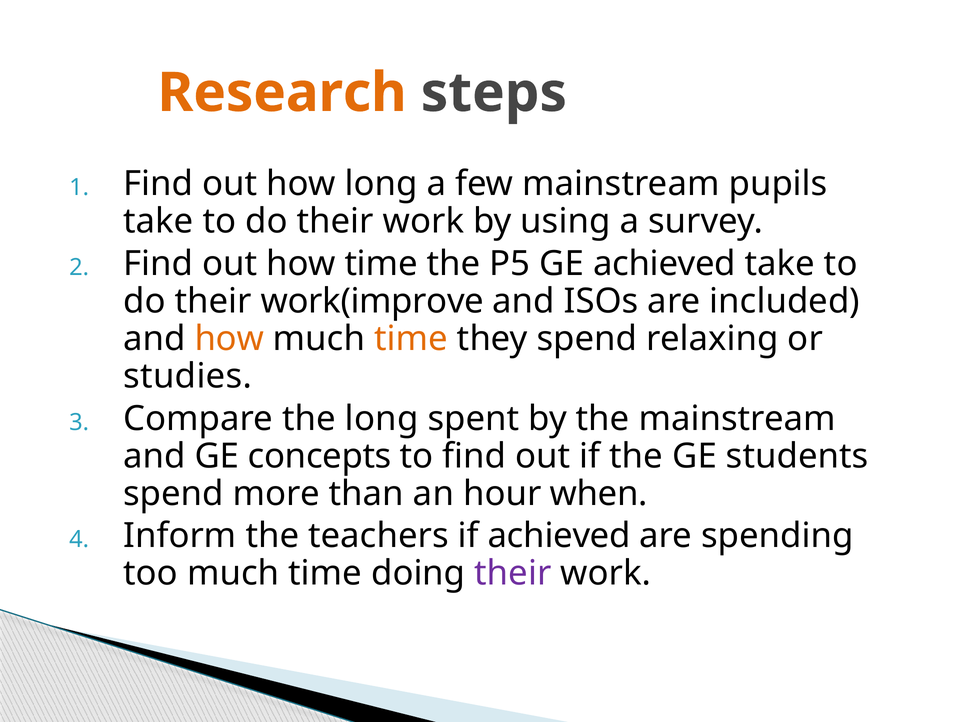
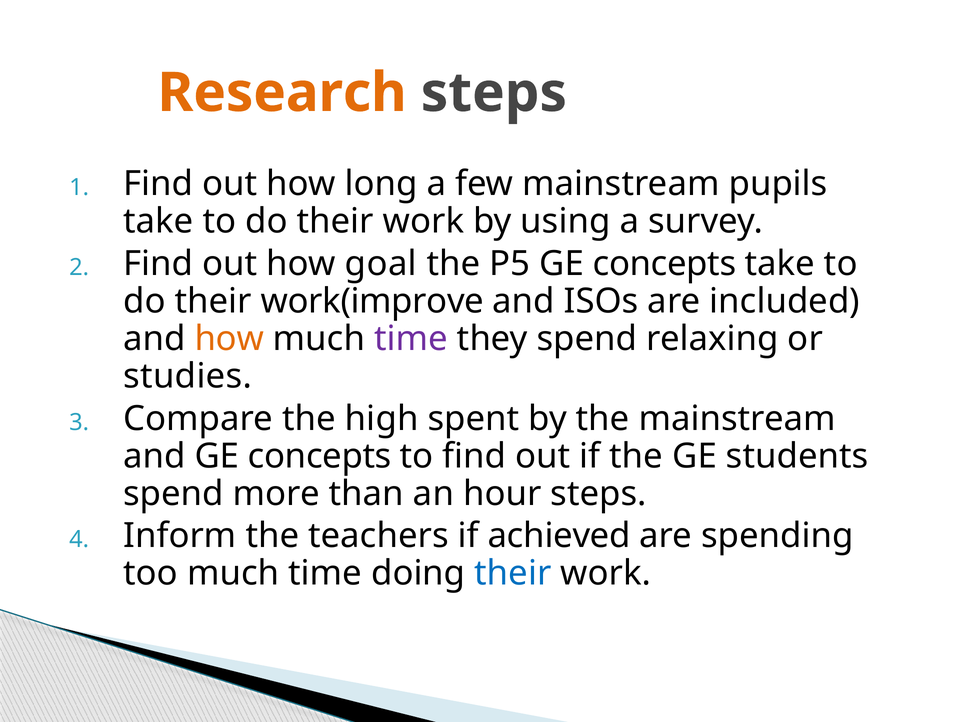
how time: time -> goal
P5 GE achieved: achieved -> concepts
time at (411, 339) colour: orange -> purple
the long: long -> high
hour when: when -> steps
their at (513, 574) colour: purple -> blue
